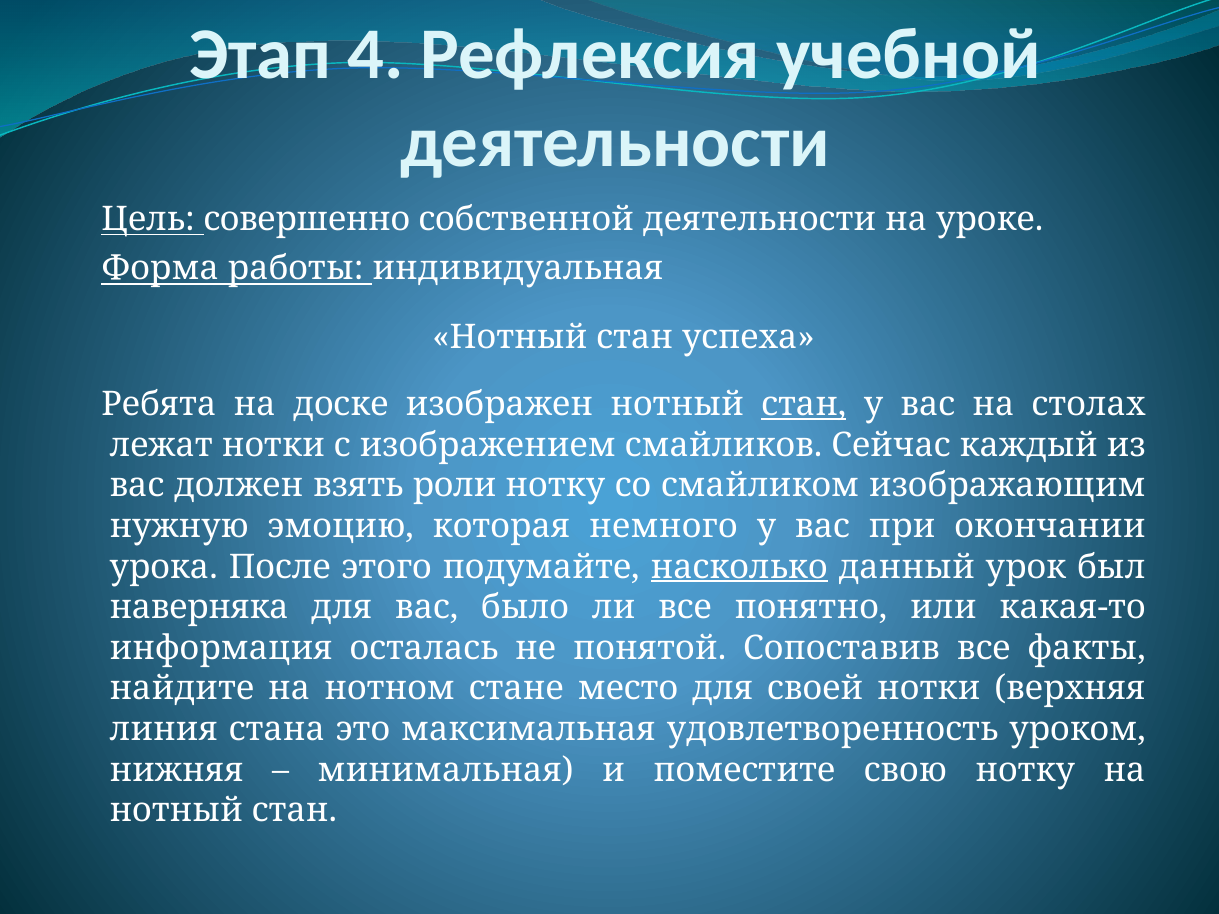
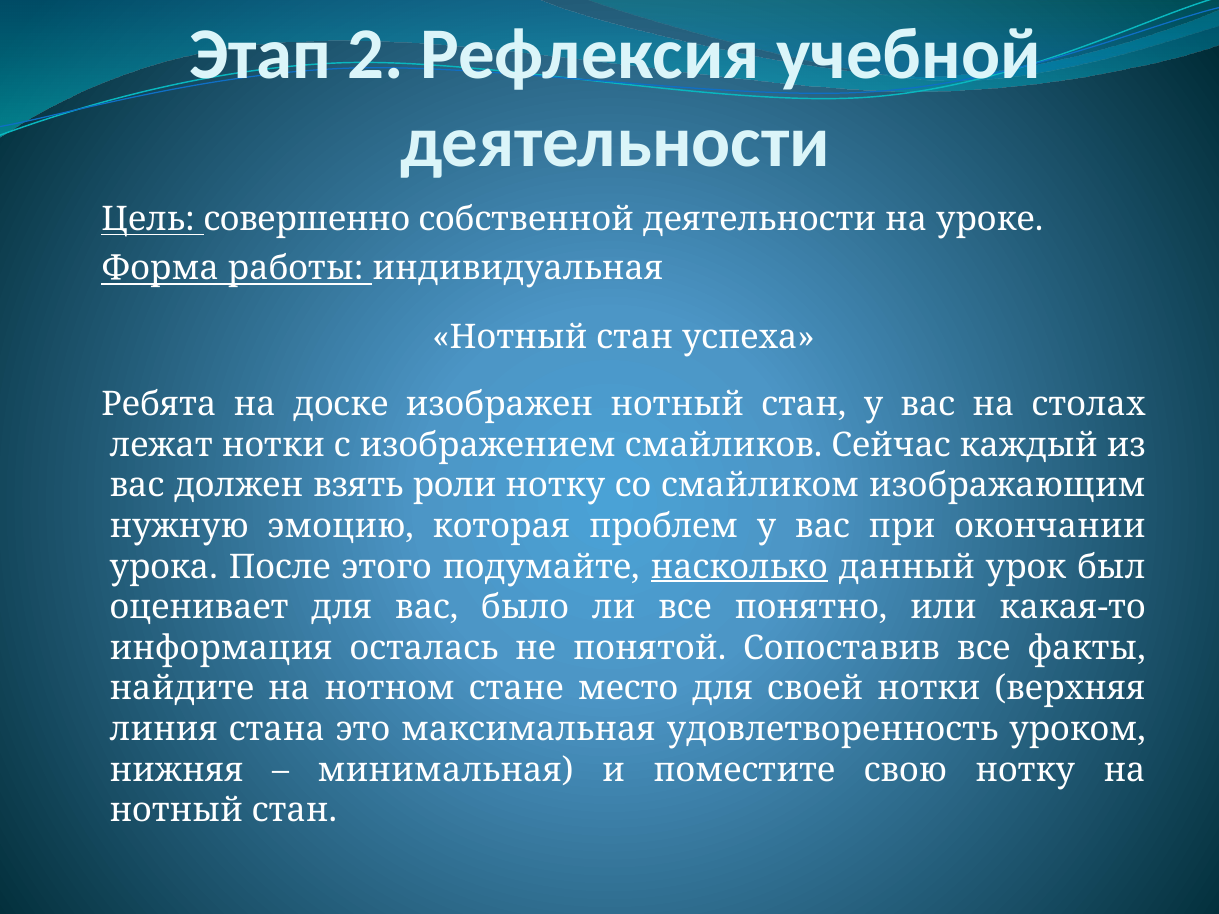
4: 4 -> 2
стан at (804, 404) underline: present -> none
немного: немного -> проблем
наверняка: наверняка -> оценивает
